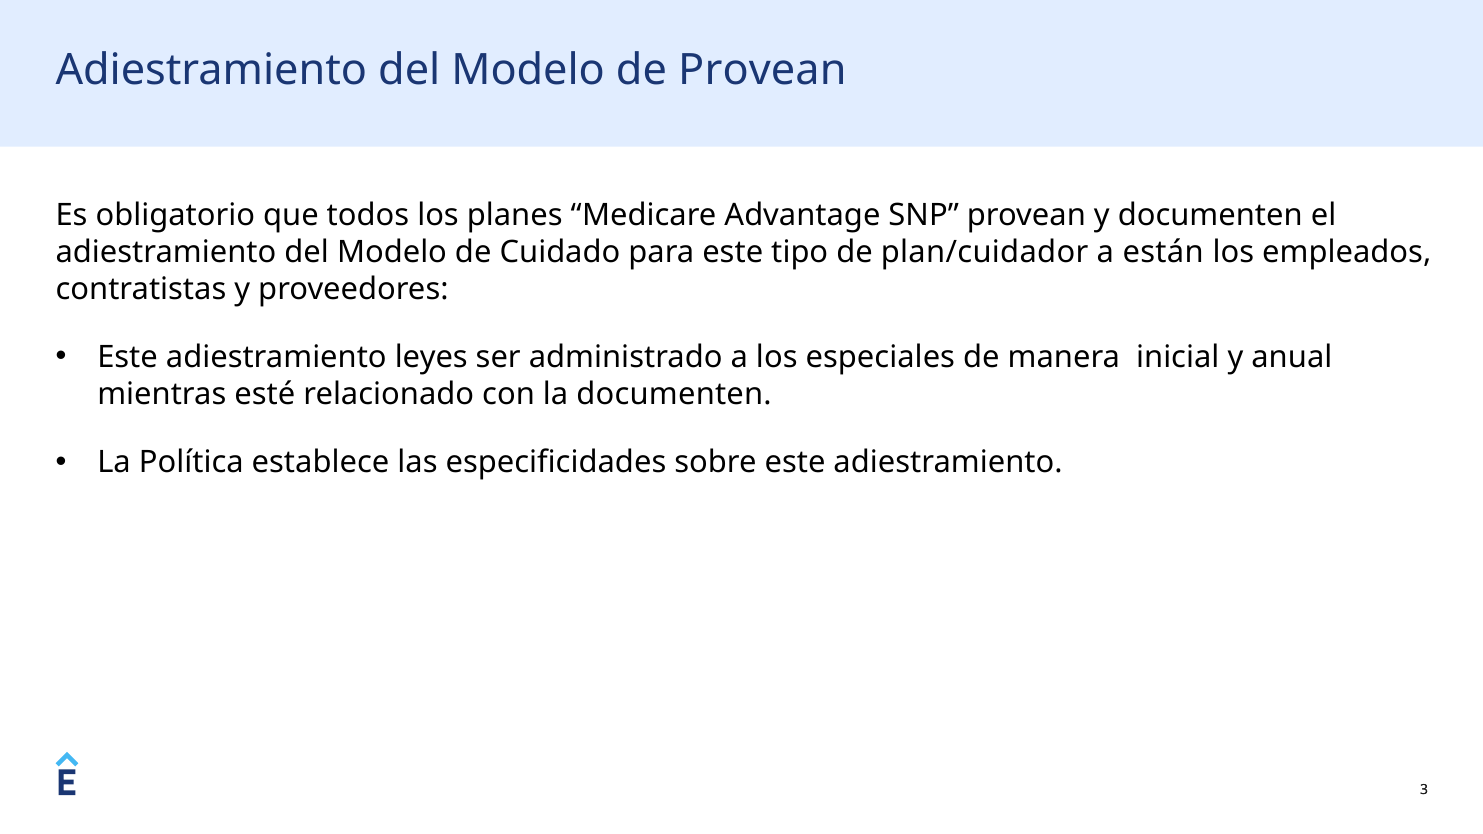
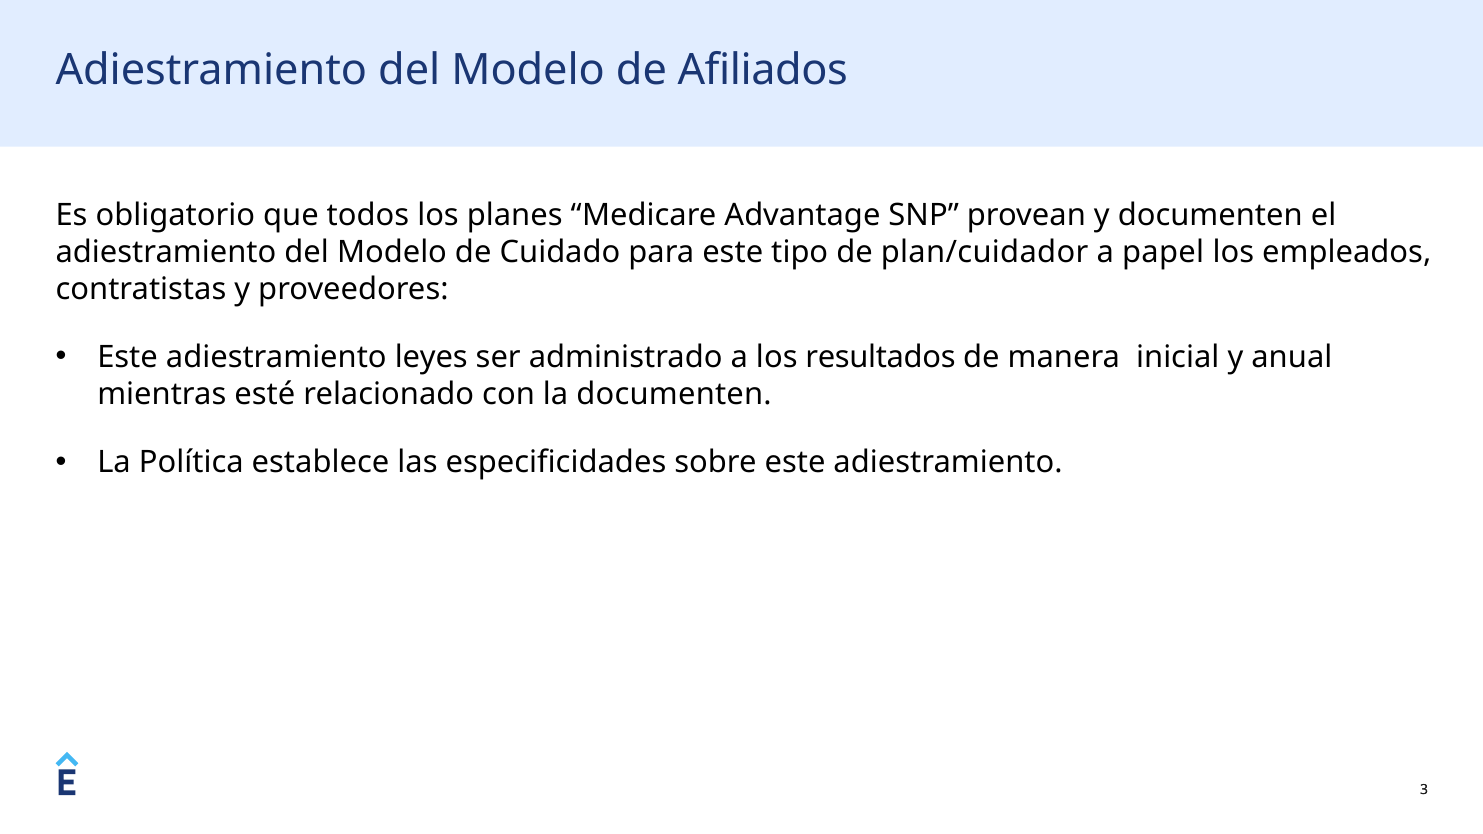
de Provean: Provean -> Afiliados
están: están -> papel
especiales: especiales -> resultados
